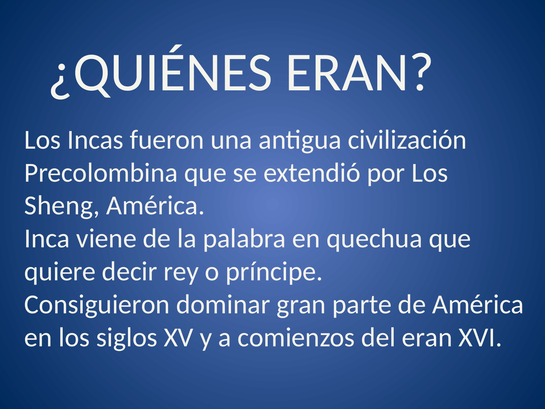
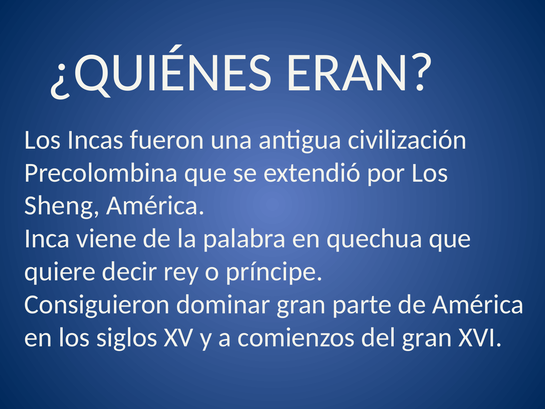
del eran: eran -> gran
